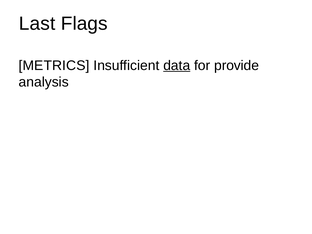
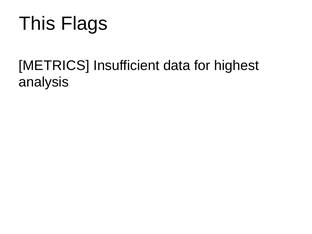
Last: Last -> This
data underline: present -> none
provide: provide -> highest
